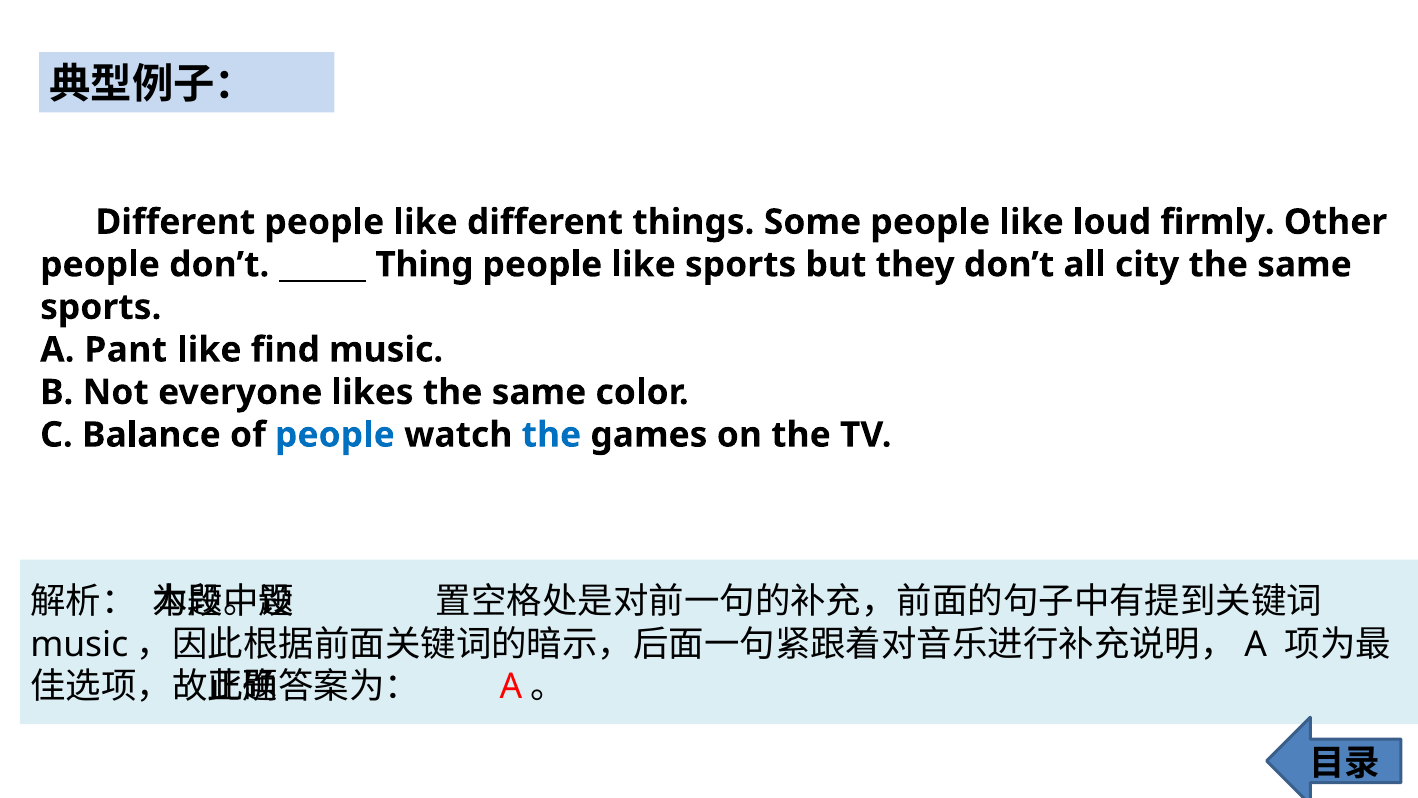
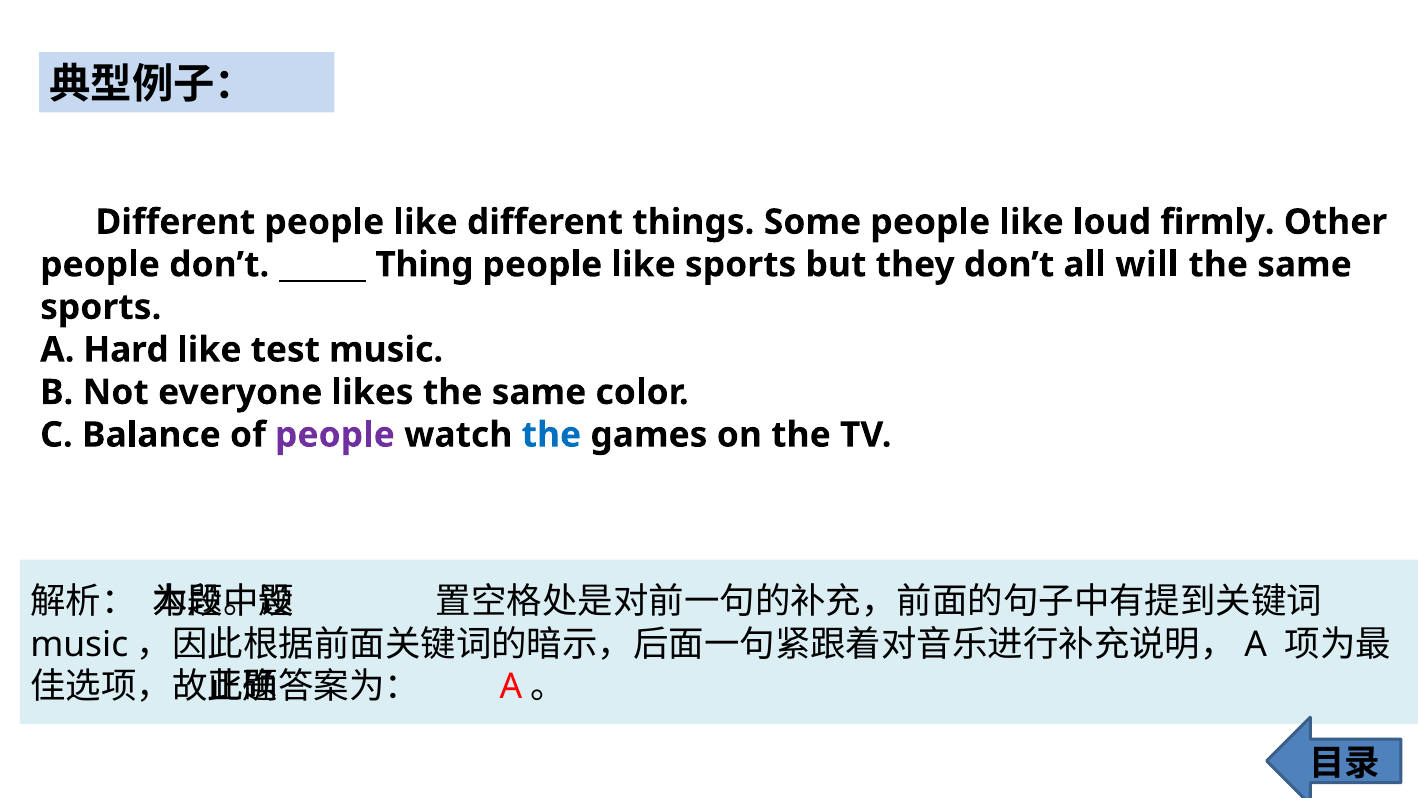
city: city -> will
Pant: Pant -> Hard
find: find -> test
people at (335, 435) colour: blue -> purple
